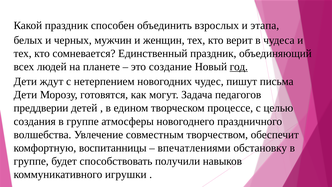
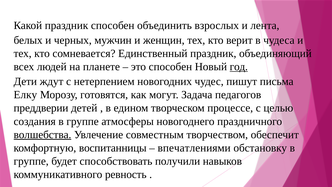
этапа: этапа -> лента
это создание: создание -> способен
Дети at (25, 95): Дети -> Елку
волшебства underline: none -> present
игрушки: игрушки -> ревность
